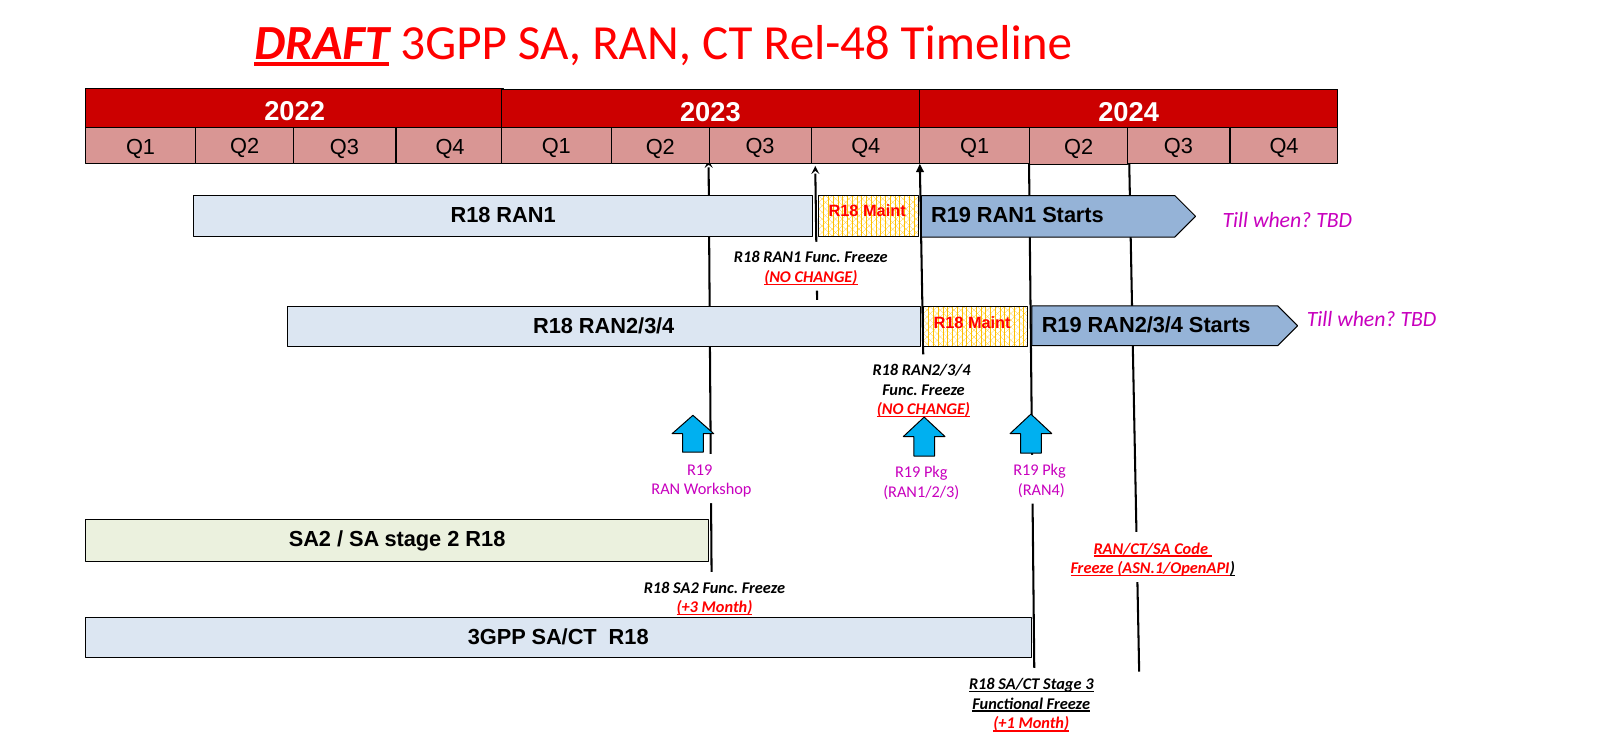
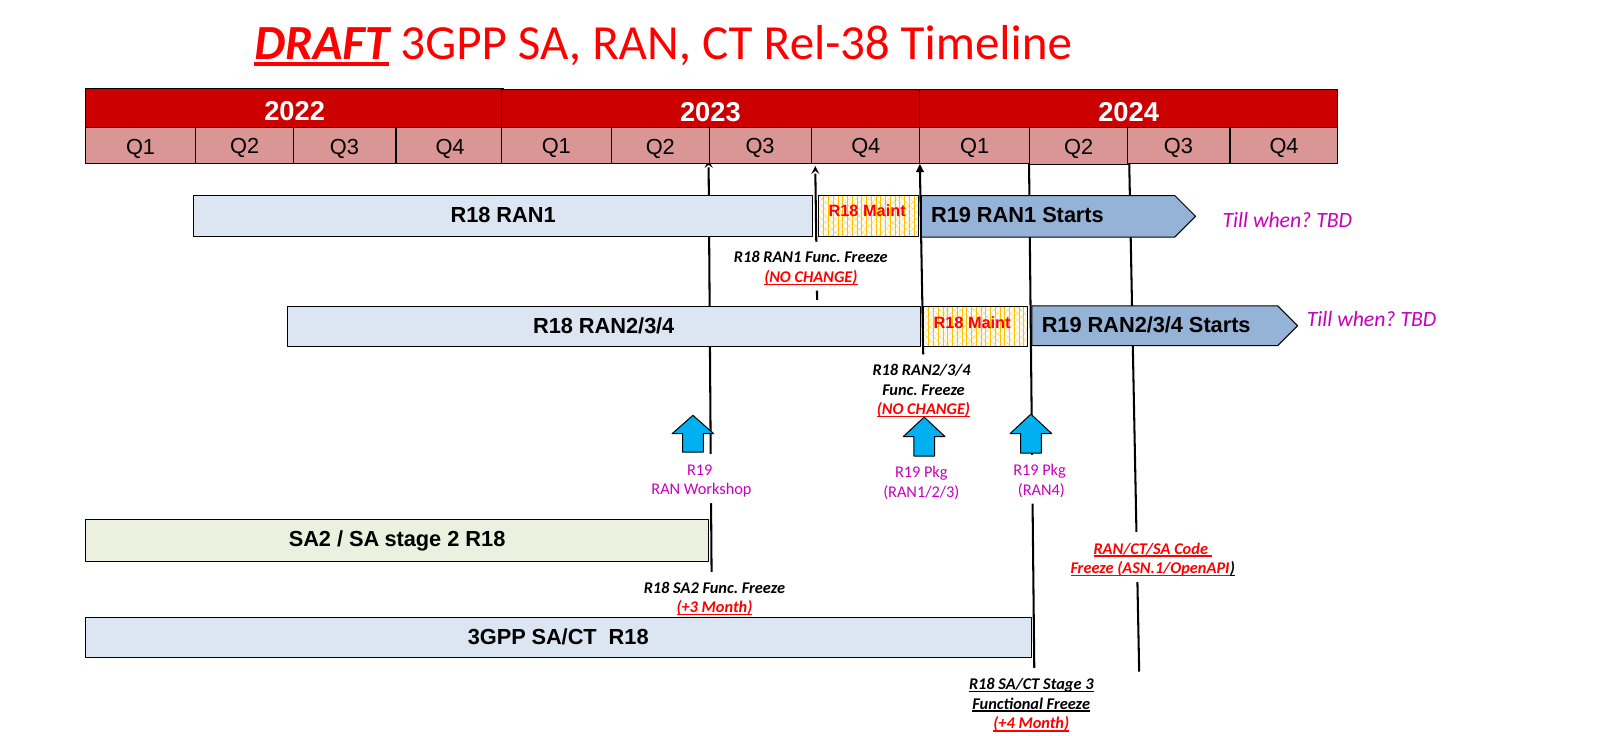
Rel-48: Rel-48 -> Rel-38
+1: +1 -> +4
